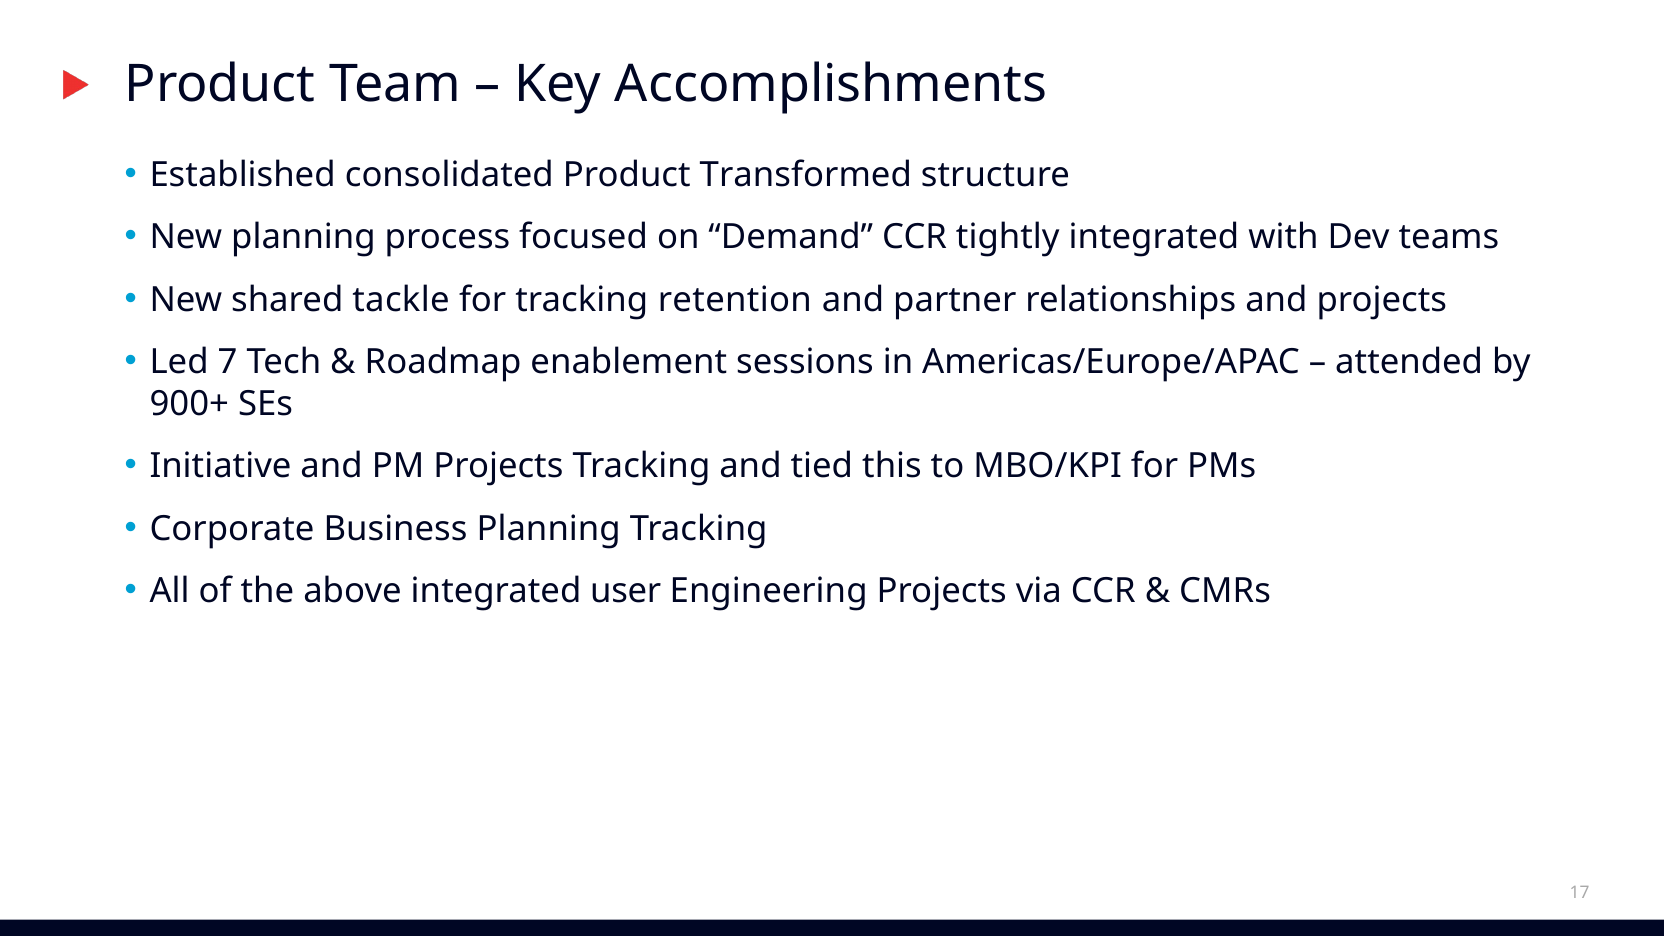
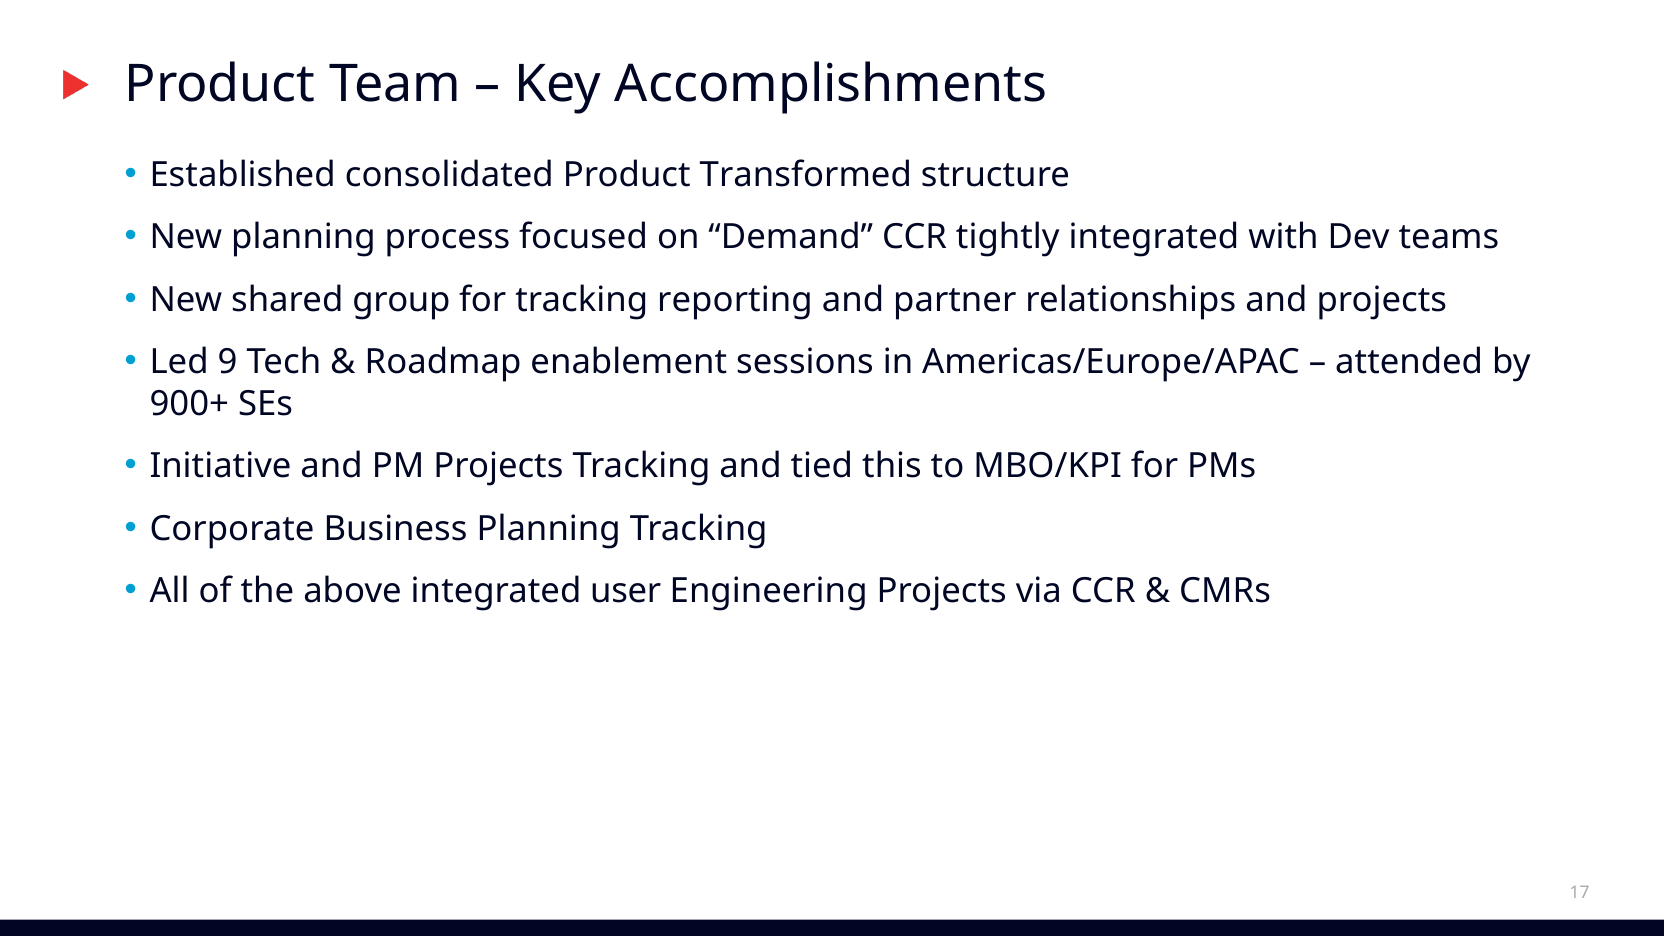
tackle: tackle -> group
retention: retention -> reporting
7: 7 -> 9
